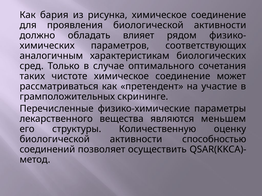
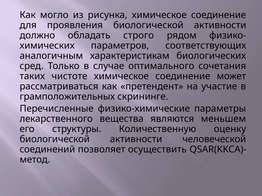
бария: бария -> могло
влияет: влияет -> строго
способностью: способностью -> человеческой
